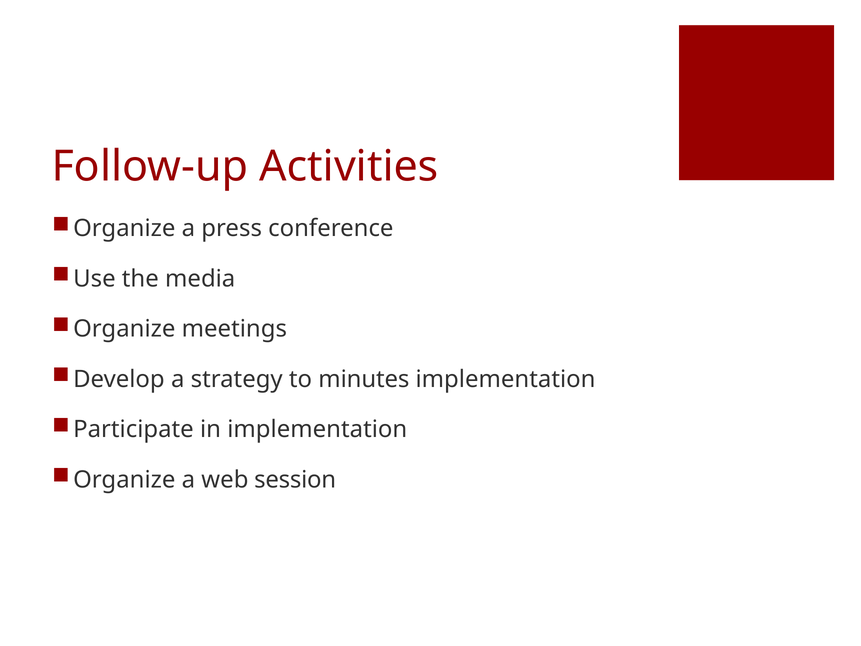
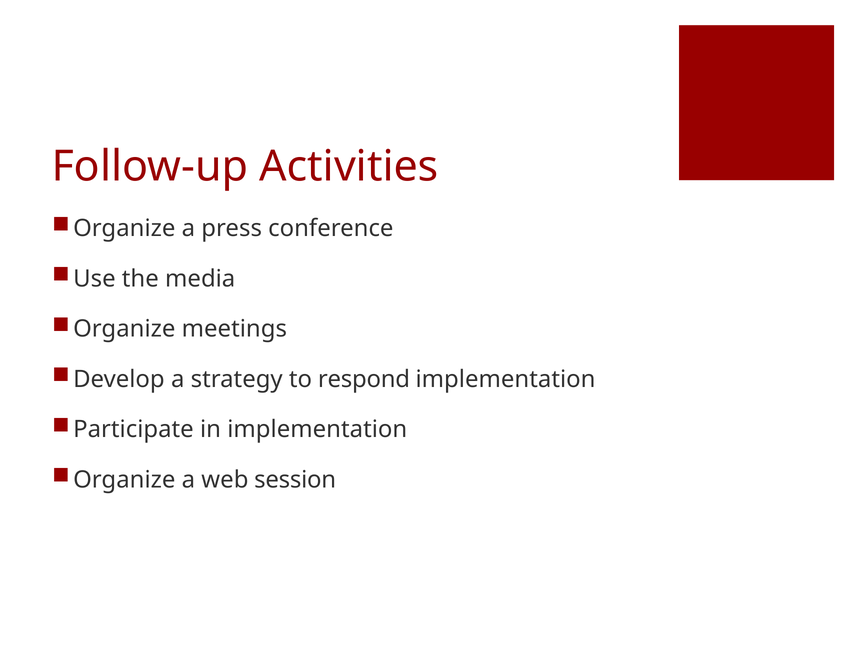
minutes: minutes -> respond
